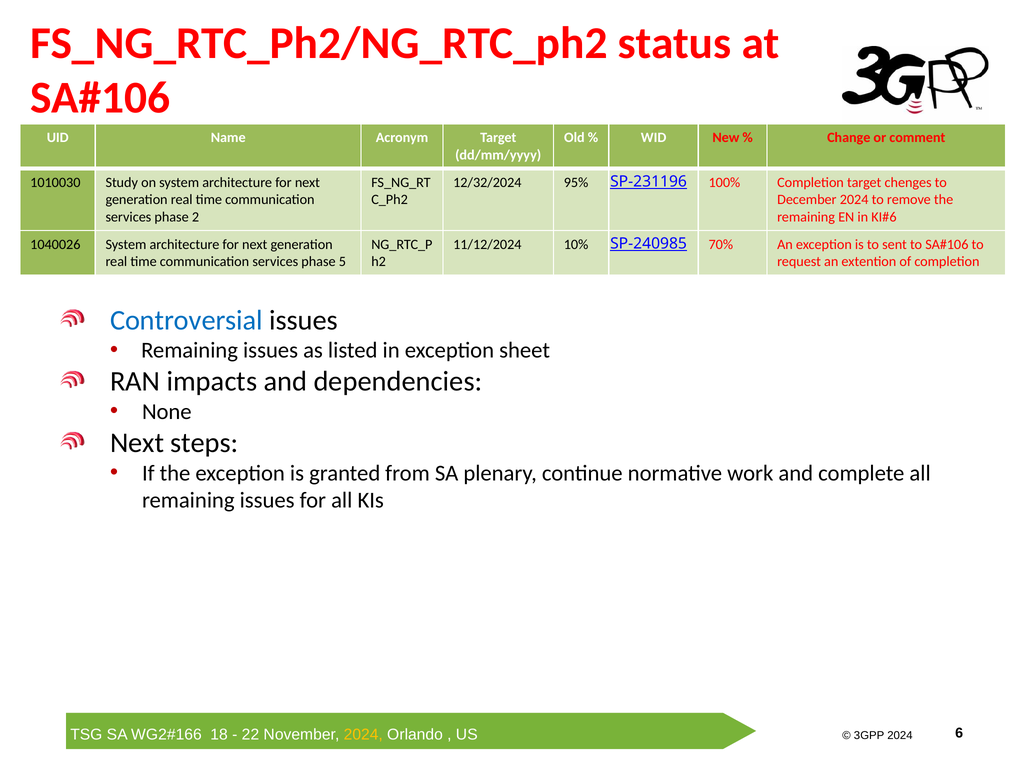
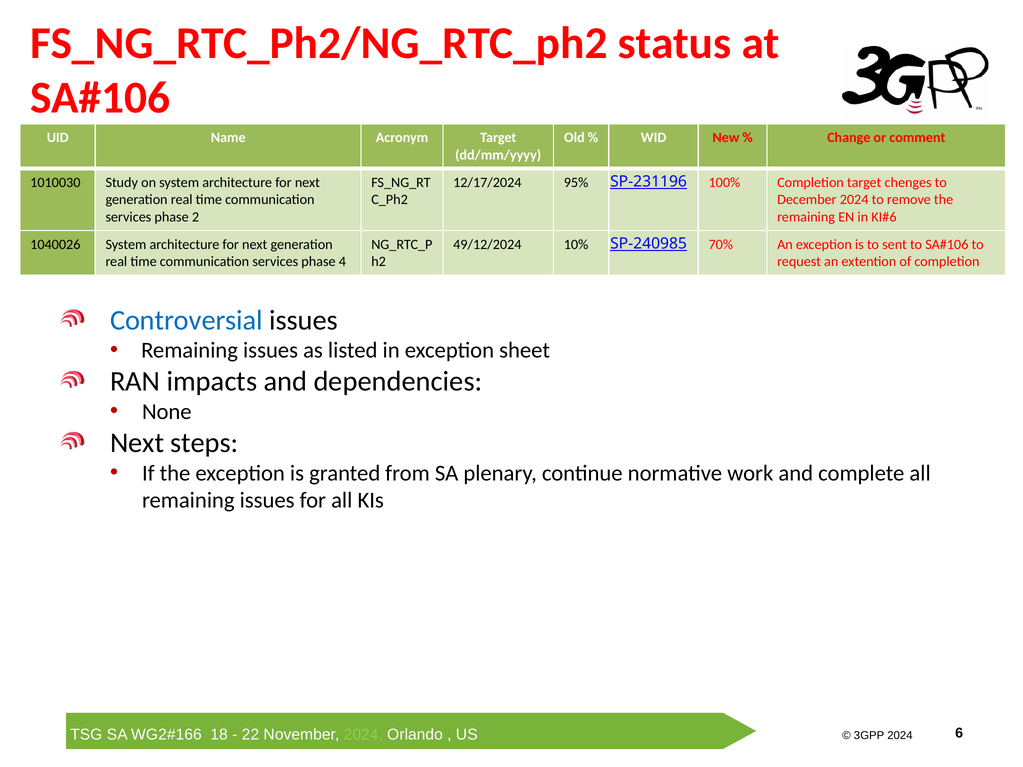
12/32/2024: 12/32/2024 -> 12/17/2024
11/12/2024: 11/12/2024 -> 49/12/2024
5: 5 -> 4
2024 at (363, 735) colour: yellow -> light green
